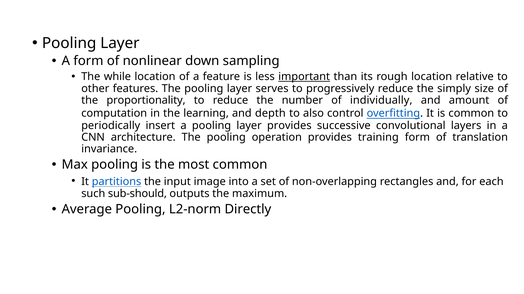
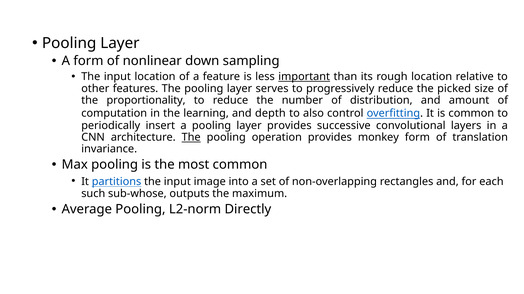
while at (117, 77): while -> input
simply: simply -> picked
individually: individually -> distribution
The at (191, 138) underline: none -> present
training: training -> monkey
sub-should: sub-should -> sub-whose
